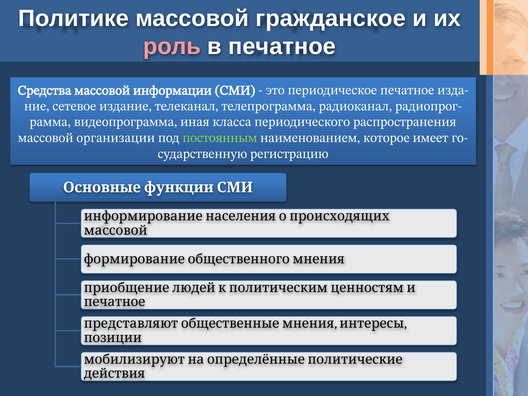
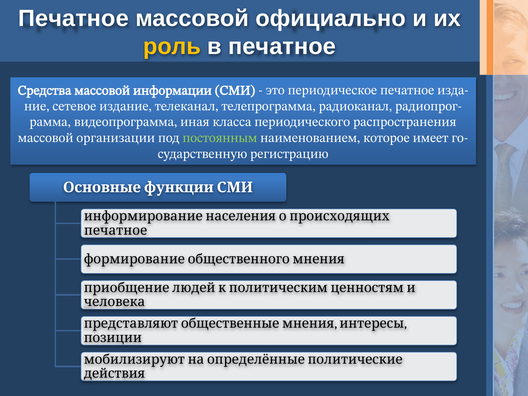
Политике at (74, 18): Политике -> Печатное
гражданское: гражданское -> официально
роль colour: pink -> yellow
массовой at (116, 230): массовой -> печатное
печатное at (115, 302): печатное -> человека
